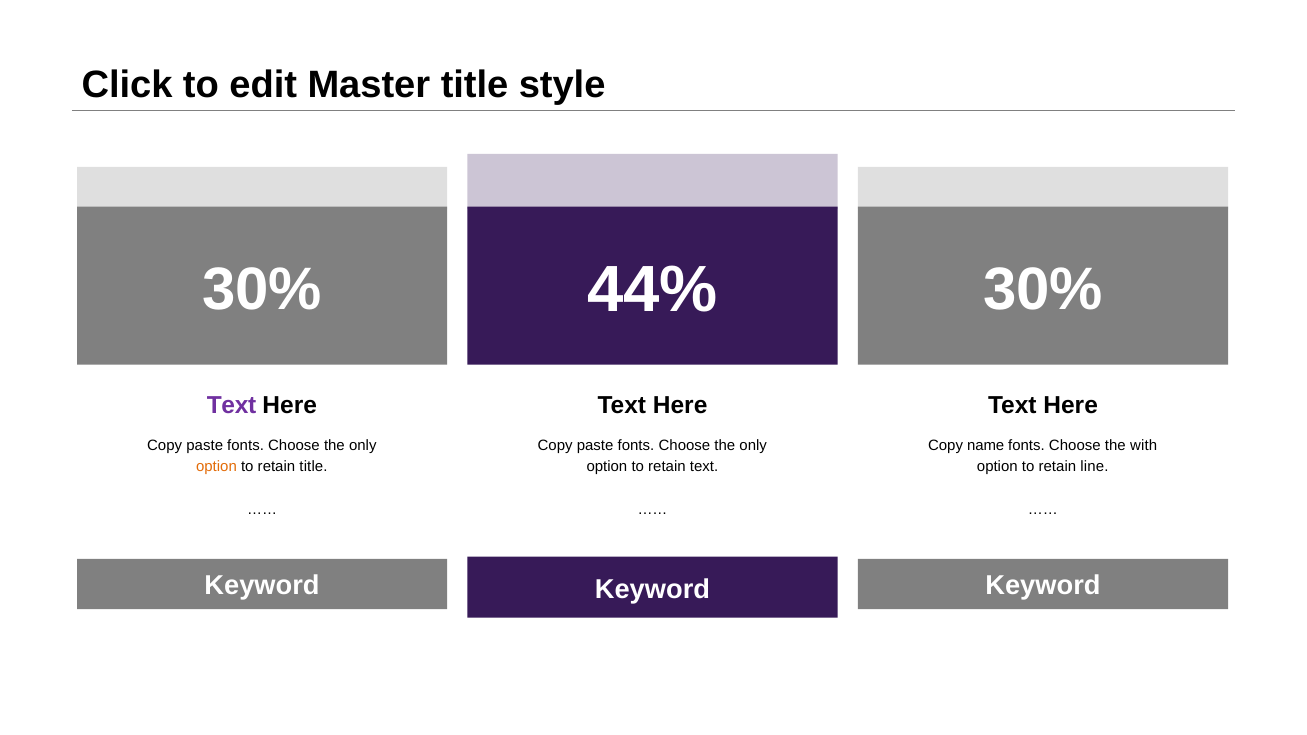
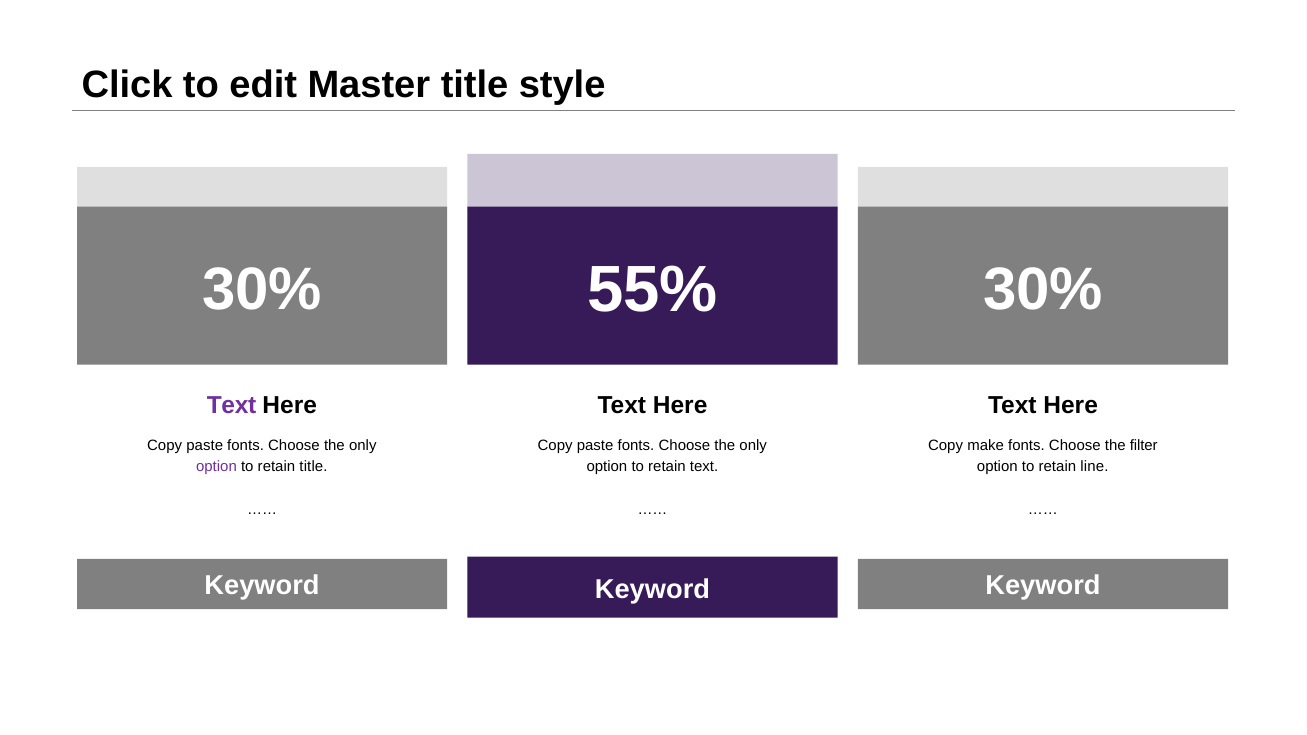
44%: 44% -> 55%
name: name -> make
with: with -> filter
option at (216, 467) colour: orange -> purple
